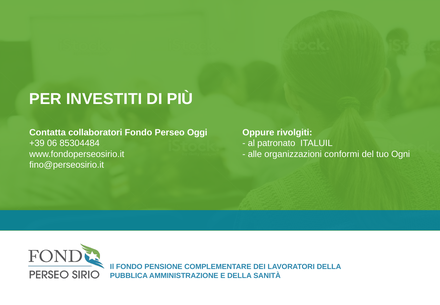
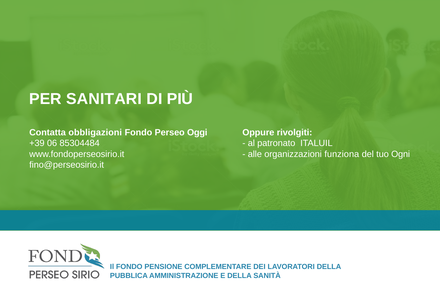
INVESTITI: INVESTITI -> SANITARI
collaboratori: collaboratori -> obbligazioni
conformi: conformi -> funziona
